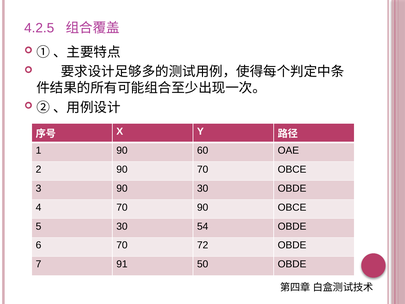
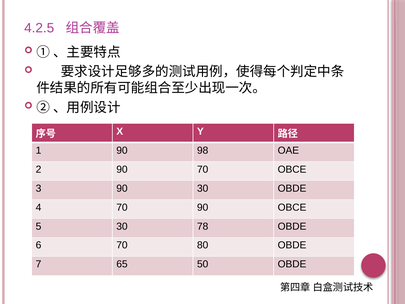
60: 60 -> 98
54: 54 -> 78
72: 72 -> 80
91: 91 -> 65
